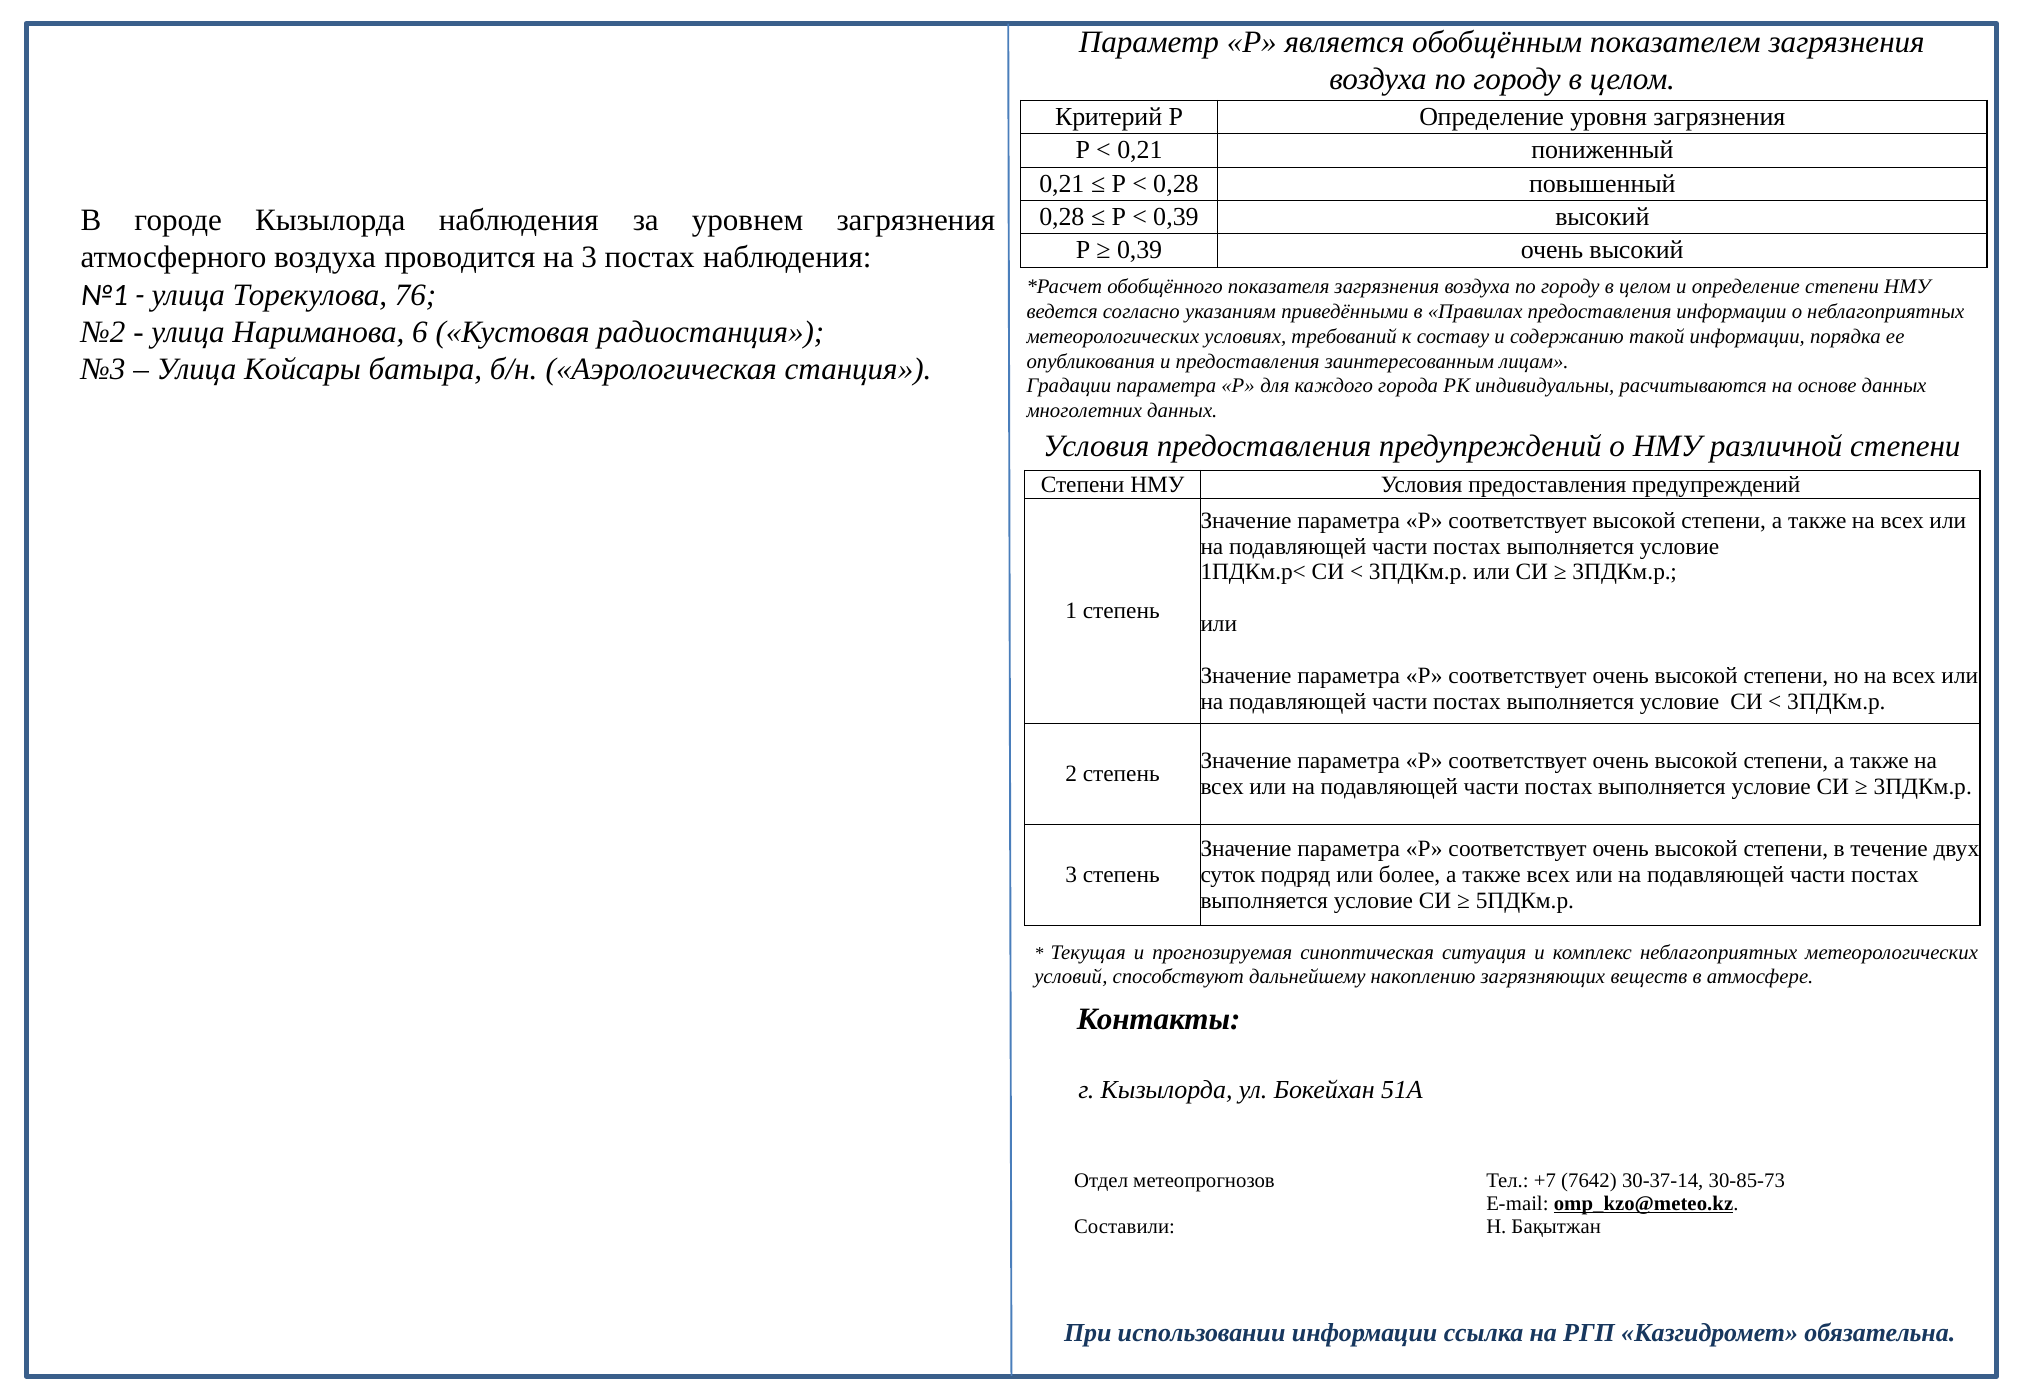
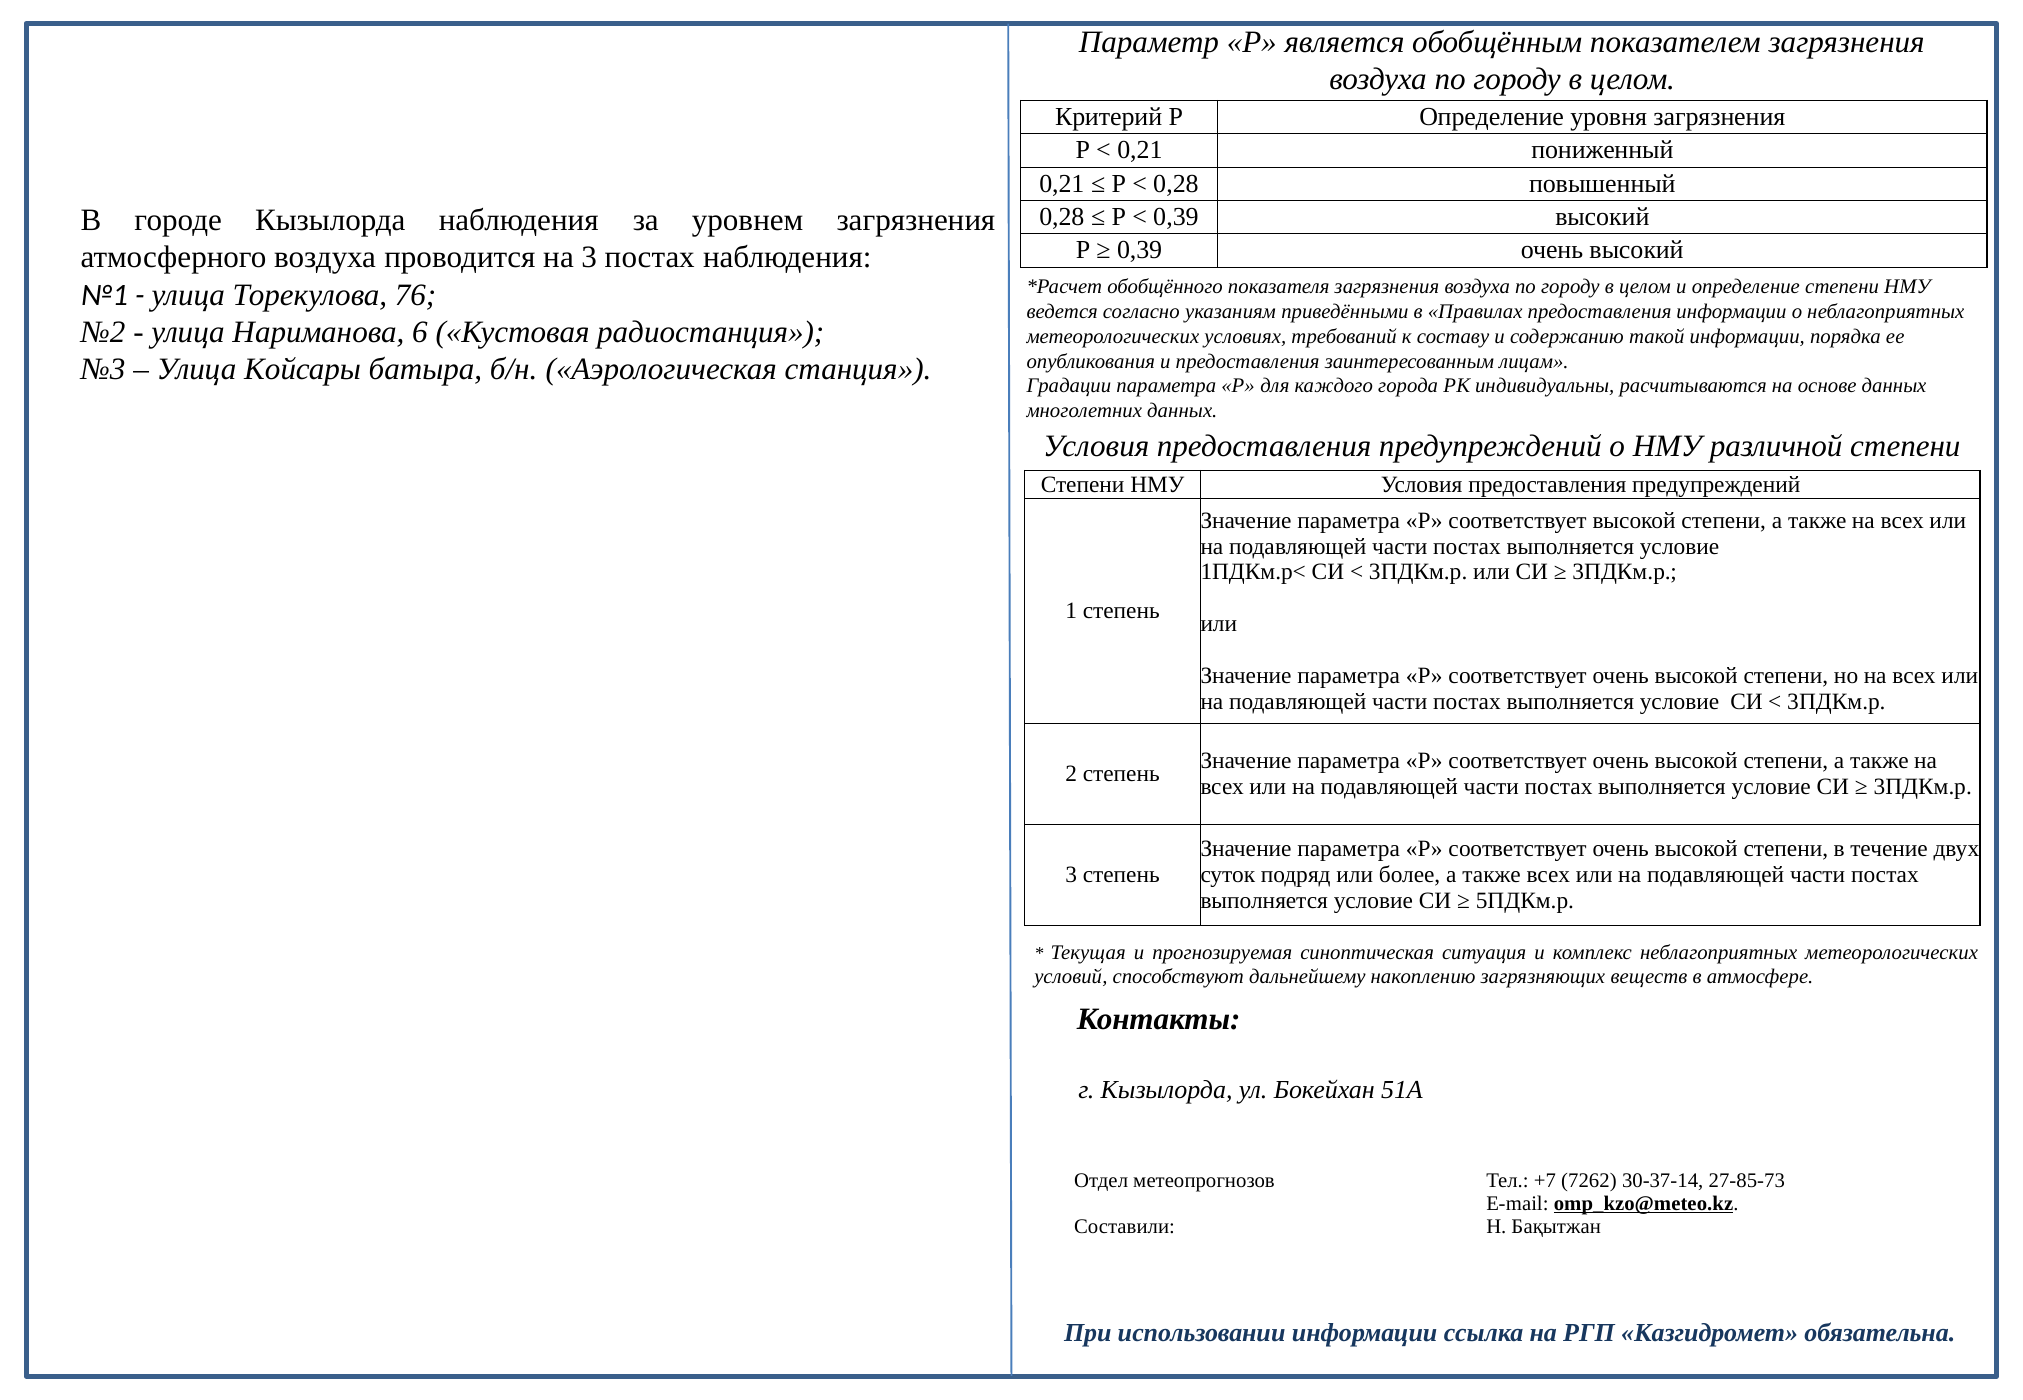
7642: 7642 -> 7262
30-85-73: 30-85-73 -> 27-85-73
